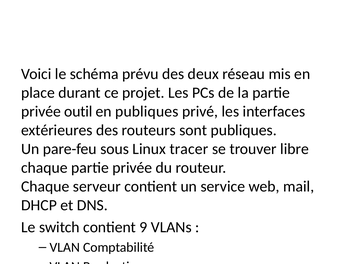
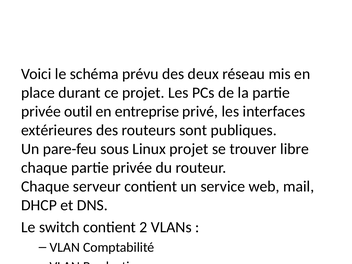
en publiques: publiques -> entreprise
Linux tracer: tracer -> projet
contient 9: 9 -> 2
